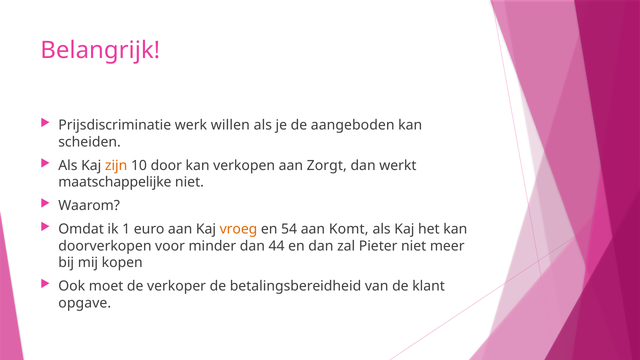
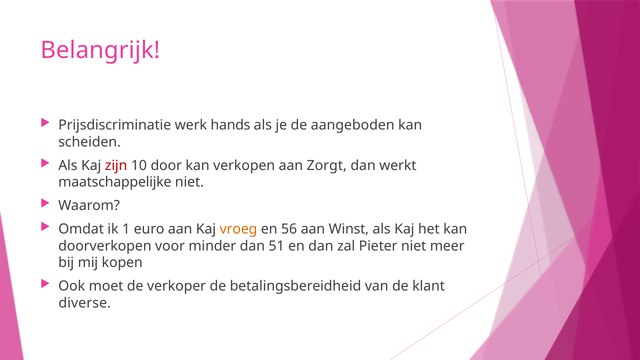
willen: willen -> hands
zijn colour: orange -> red
54: 54 -> 56
Komt: Komt -> Winst
44: 44 -> 51
opgave: opgave -> diverse
